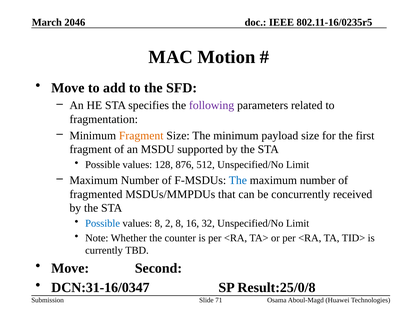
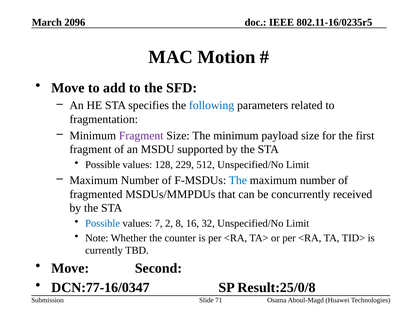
2046: 2046 -> 2096
following colour: purple -> blue
Fragment at (141, 136) colour: orange -> purple
876: 876 -> 229
values 8: 8 -> 7
DCN:31-16/0347: DCN:31-16/0347 -> DCN:77-16/0347
